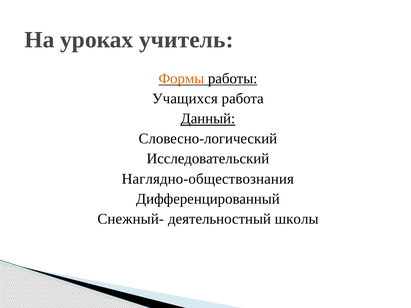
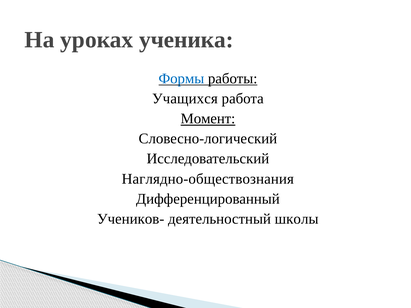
учитель: учитель -> ученика
Формы colour: orange -> blue
Данный: Данный -> Момент
Снежный-: Снежный- -> Учеников-
